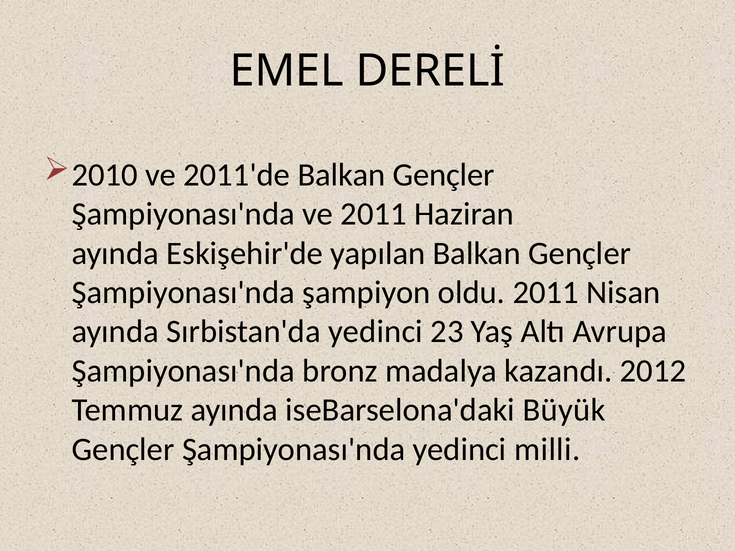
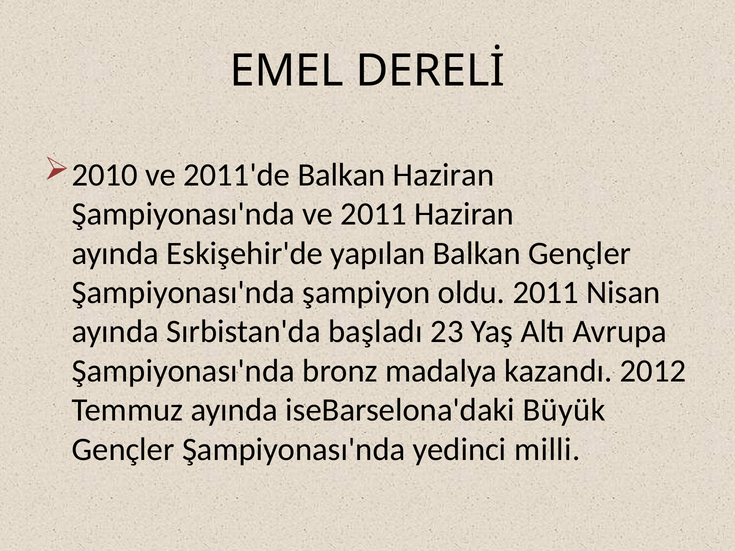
2011'de Balkan Gençler: Gençler -> Haziran
Sırbistan'da yedinci: yedinci -> başladı
